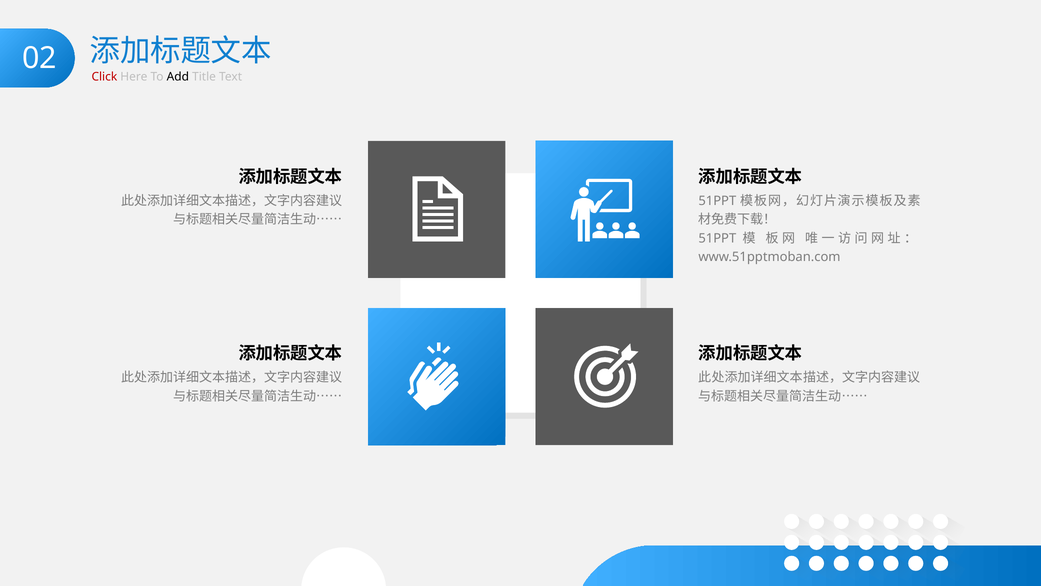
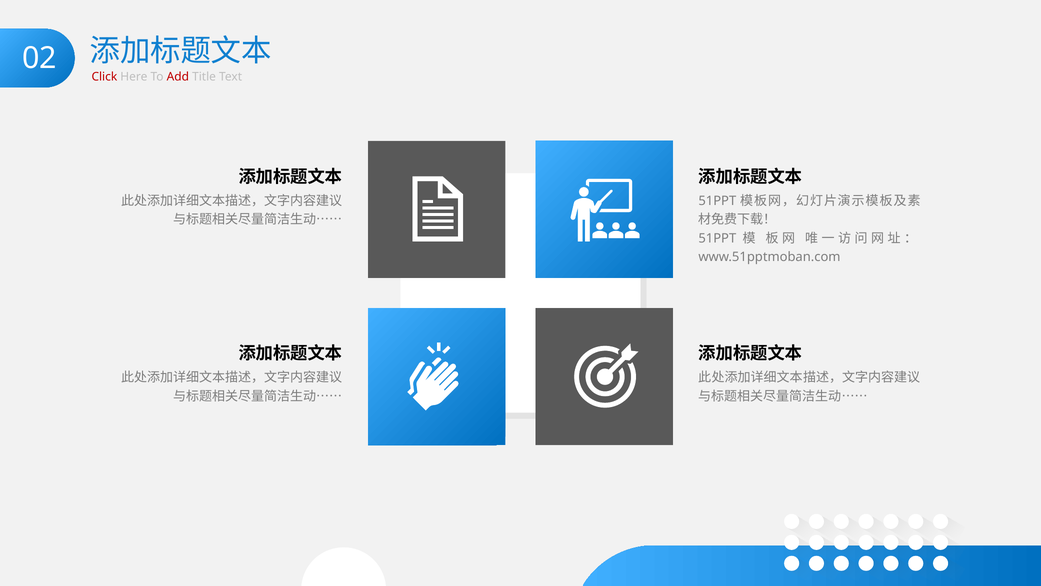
Add colour: black -> red
